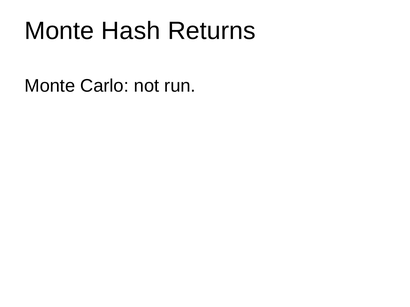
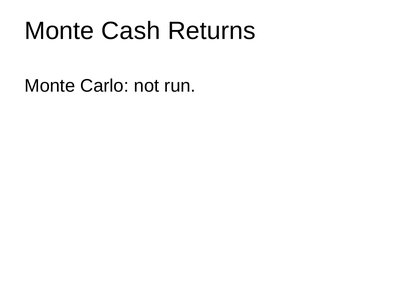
Hash: Hash -> Cash
